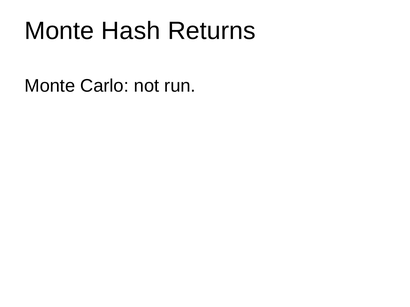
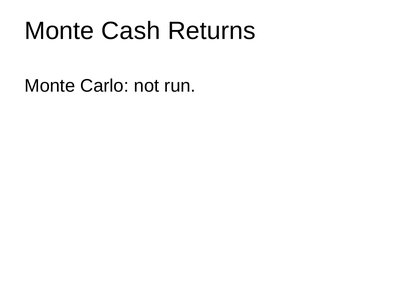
Hash: Hash -> Cash
